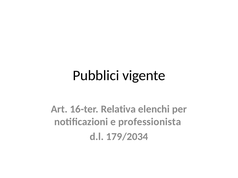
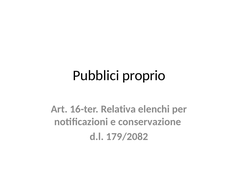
vigente: vigente -> proprio
professionista: professionista -> conservazione
179/2034: 179/2034 -> 179/2082
